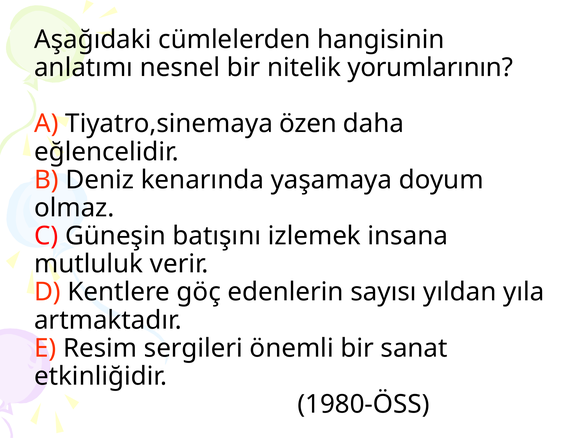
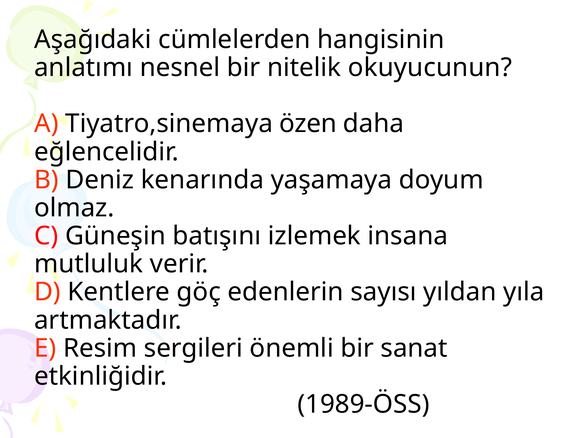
yorumlarının: yorumlarının -> okuyucunun
1980-ÖSS: 1980-ÖSS -> 1989-ÖSS
